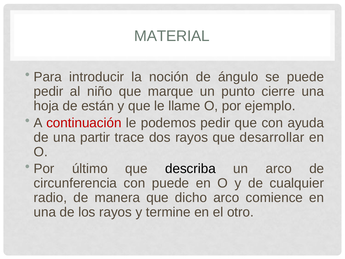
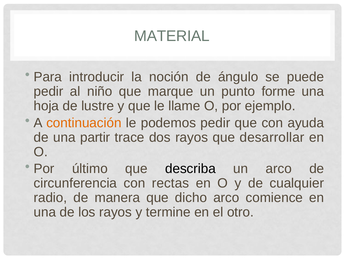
cierre: cierre -> forme
están: están -> lustre
continuación colour: red -> orange
con puede: puede -> rectas
